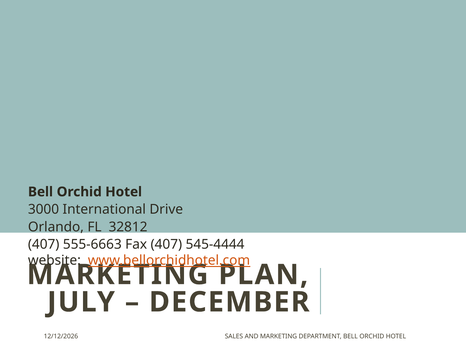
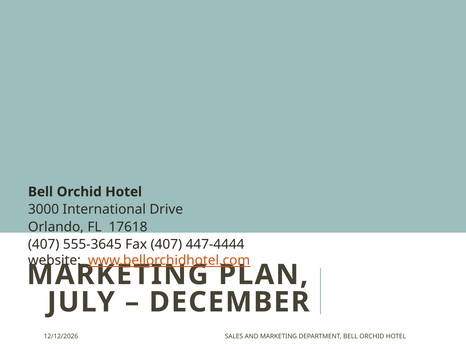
32812: 32812 -> 17618
555-6663: 555-6663 -> 555-3645
545-4444: 545-4444 -> 447-4444
